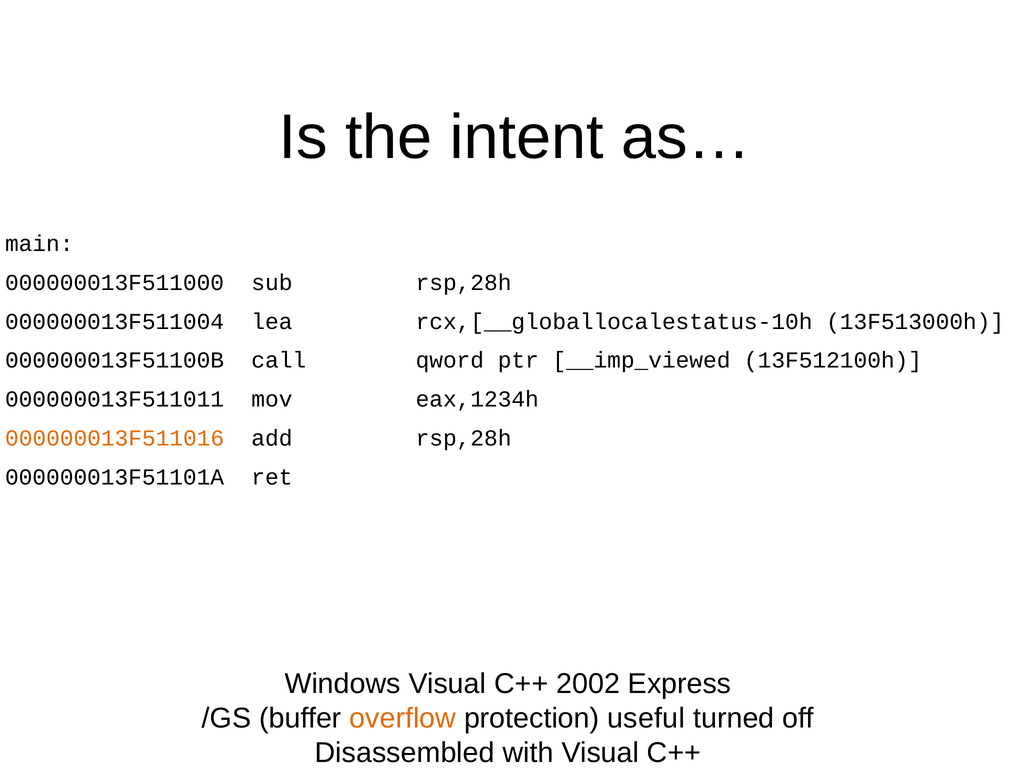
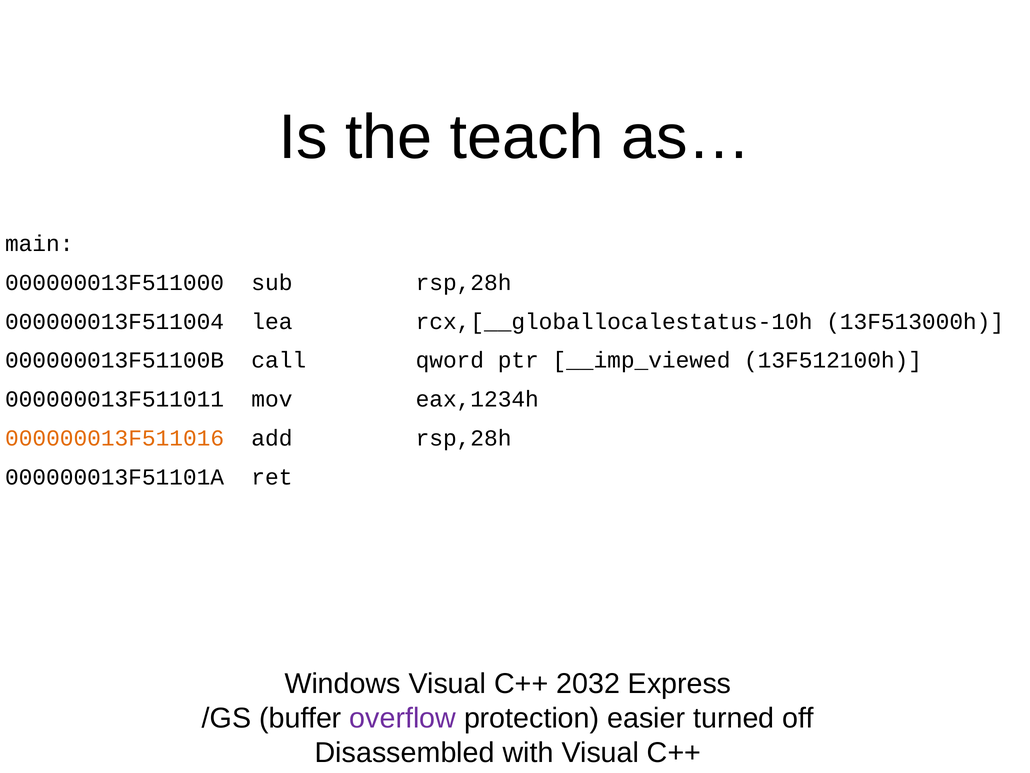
intent: intent -> teach
2002: 2002 -> 2032
overflow colour: orange -> purple
useful: useful -> easier
